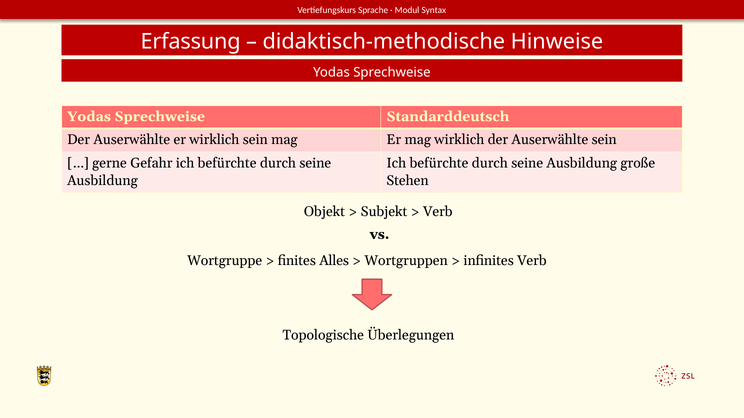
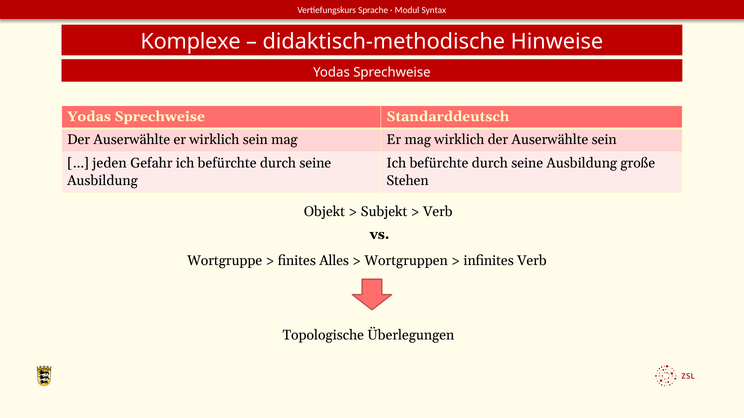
Erfassung: Erfassung -> Komplexe
gerne: gerne -> jeden
